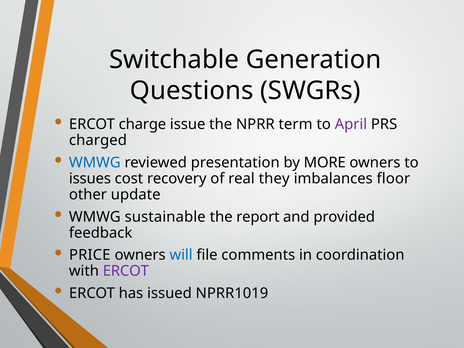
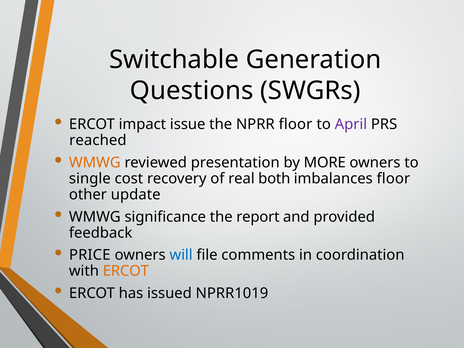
charge: charge -> impact
NPRR term: term -> floor
charged: charged -> reached
WMWG at (95, 163) colour: blue -> orange
issues: issues -> single
they: they -> both
sustainable: sustainable -> significance
ERCOT at (126, 271) colour: purple -> orange
